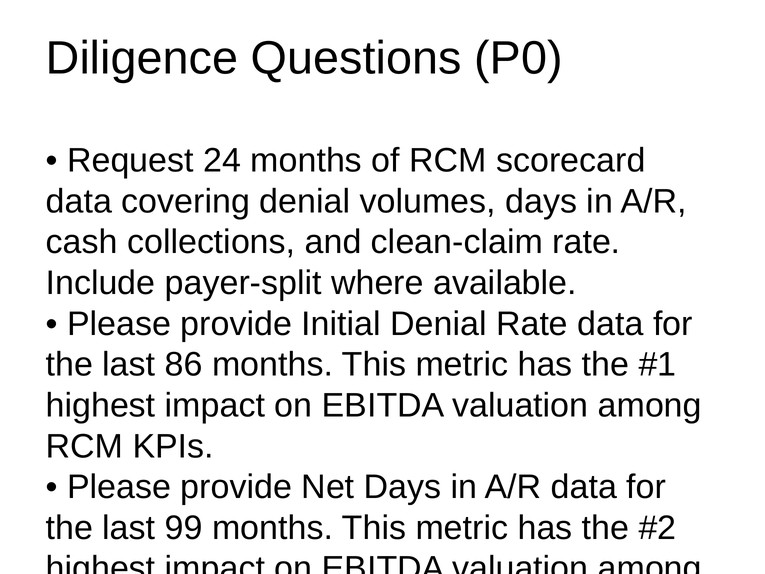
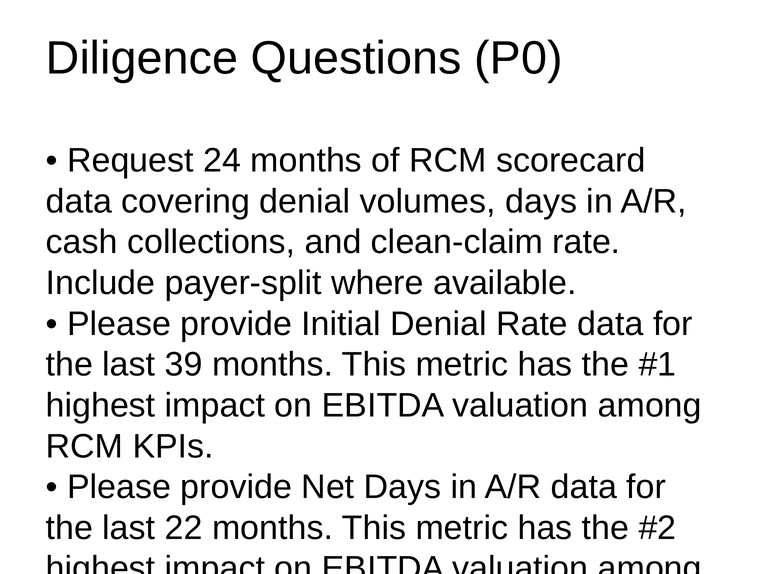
86: 86 -> 39
99: 99 -> 22
